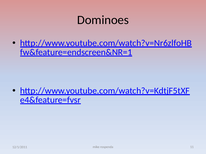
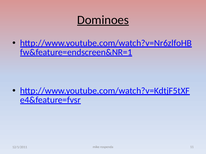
Dominoes underline: none -> present
